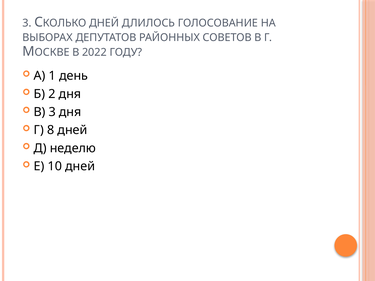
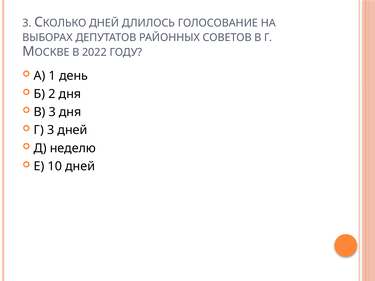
Г 8: 8 -> 3
